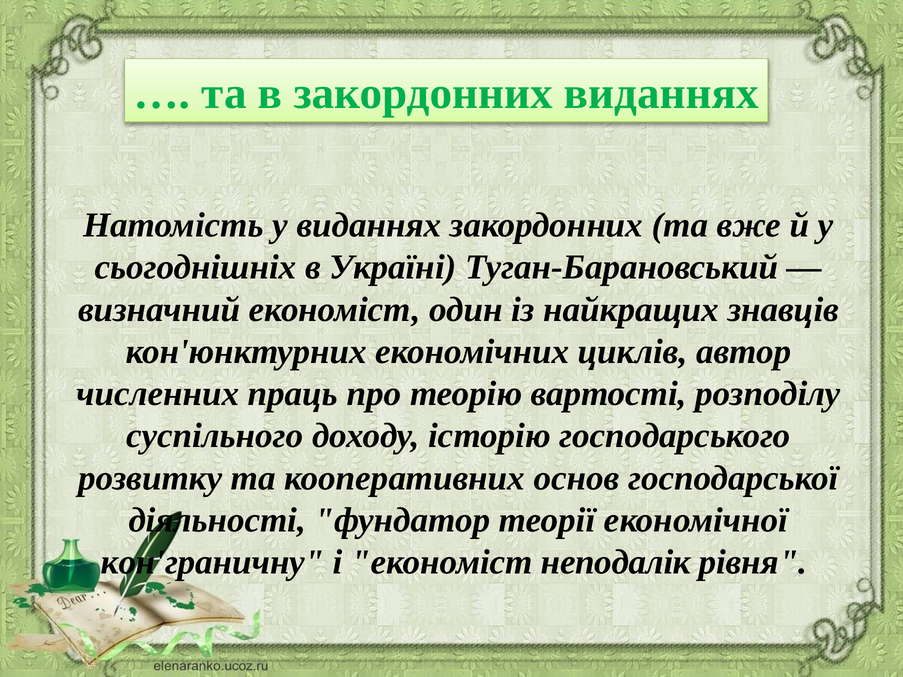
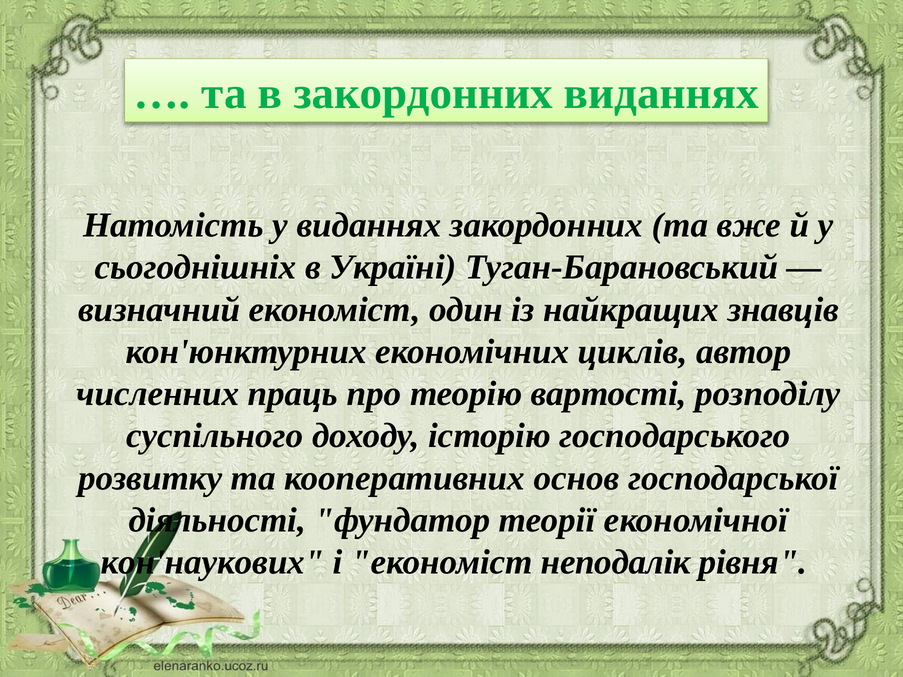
кон'граничну: кон'граничну -> кон'наукових
